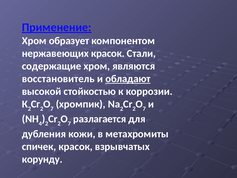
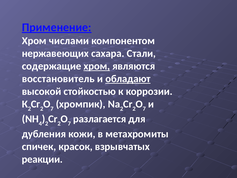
образует: образует -> числами
нержавеющих красок: красок -> сахара
хром at (97, 66) underline: none -> present
корунду: корунду -> реакции
